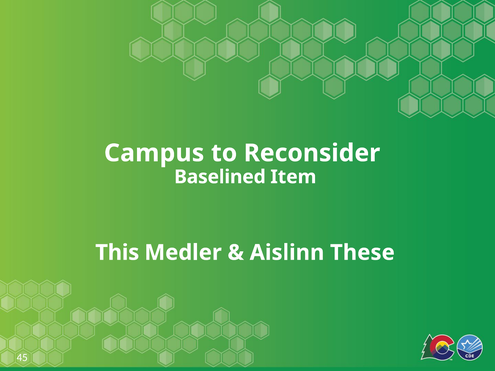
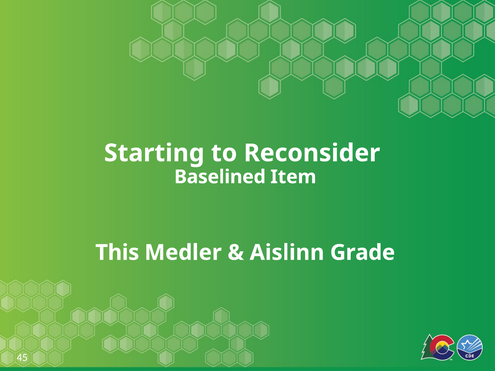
Campus: Campus -> Starting
These: These -> Grade
